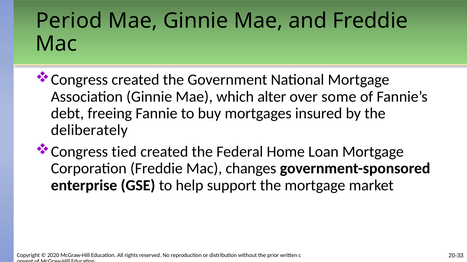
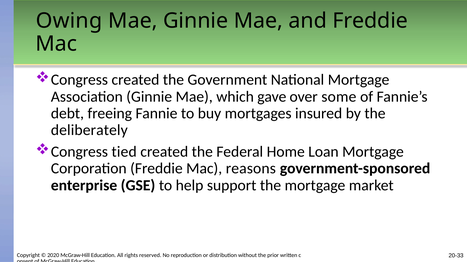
Period: Period -> Owing
alter: alter -> gave
changes: changes -> reasons
